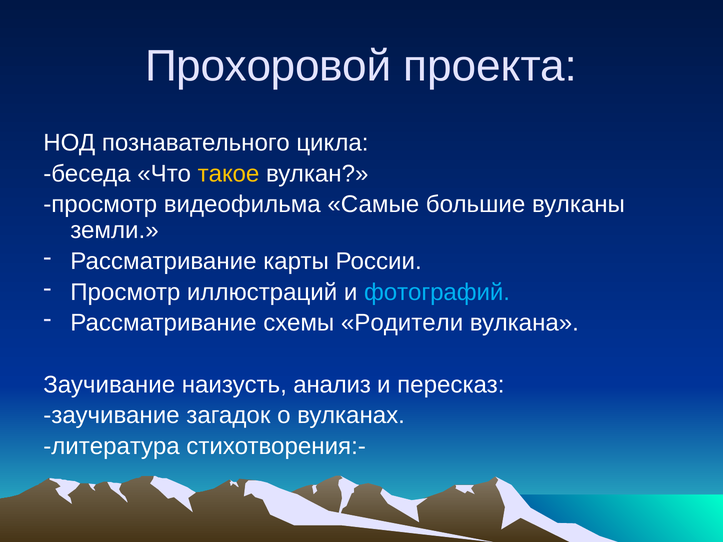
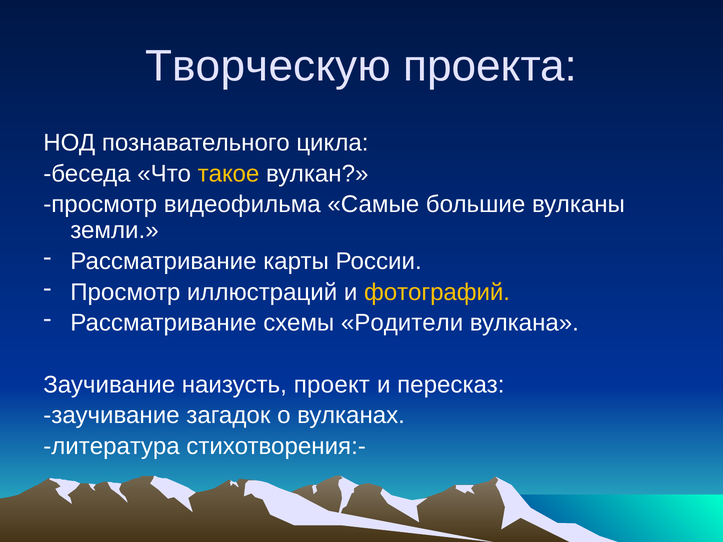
Прохоровой: Прохоровой -> Творческую
фотографий colour: light blue -> yellow
анализ: анализ -> проект
